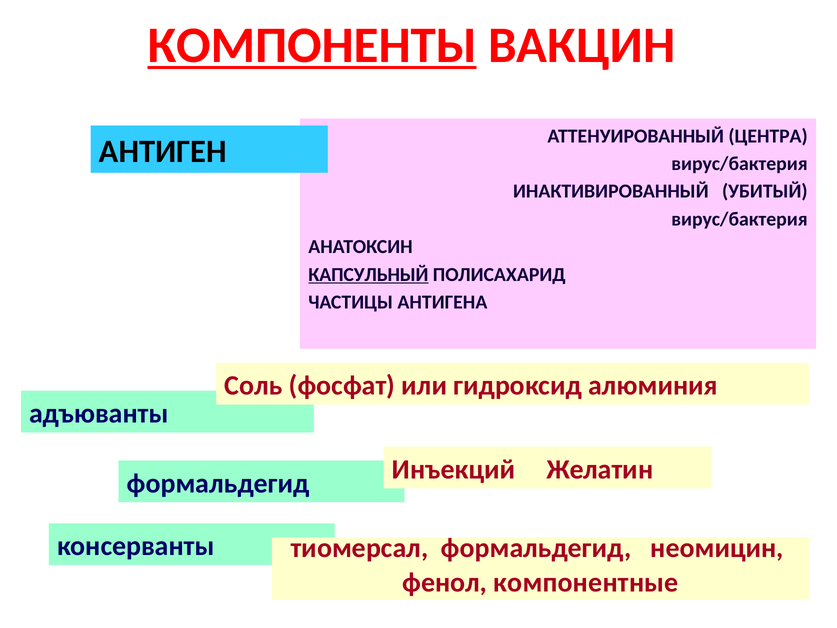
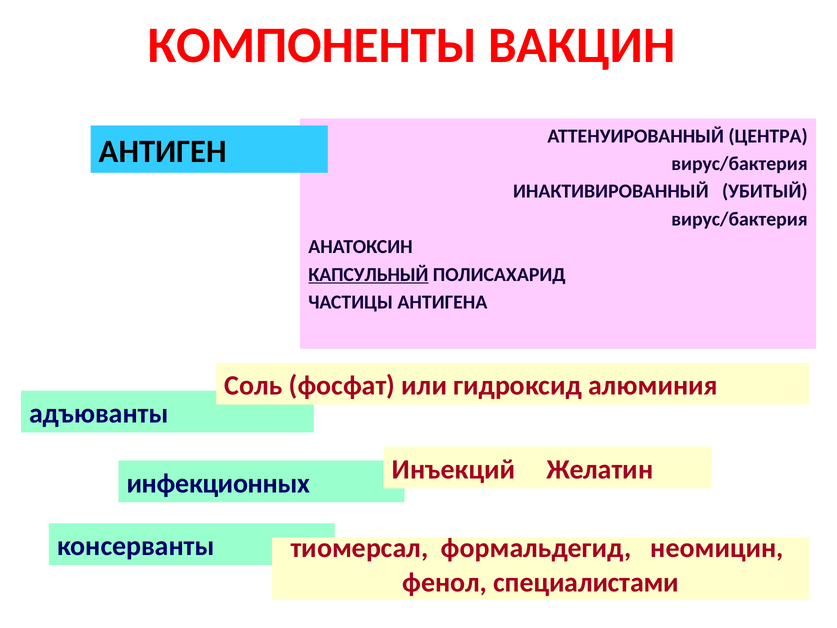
КОМПОНЕНТЫ underline: present -> none
формальдегид at (218, 483): формальдегид -> инфекционных
компонентные: компонентные -> специалистами
